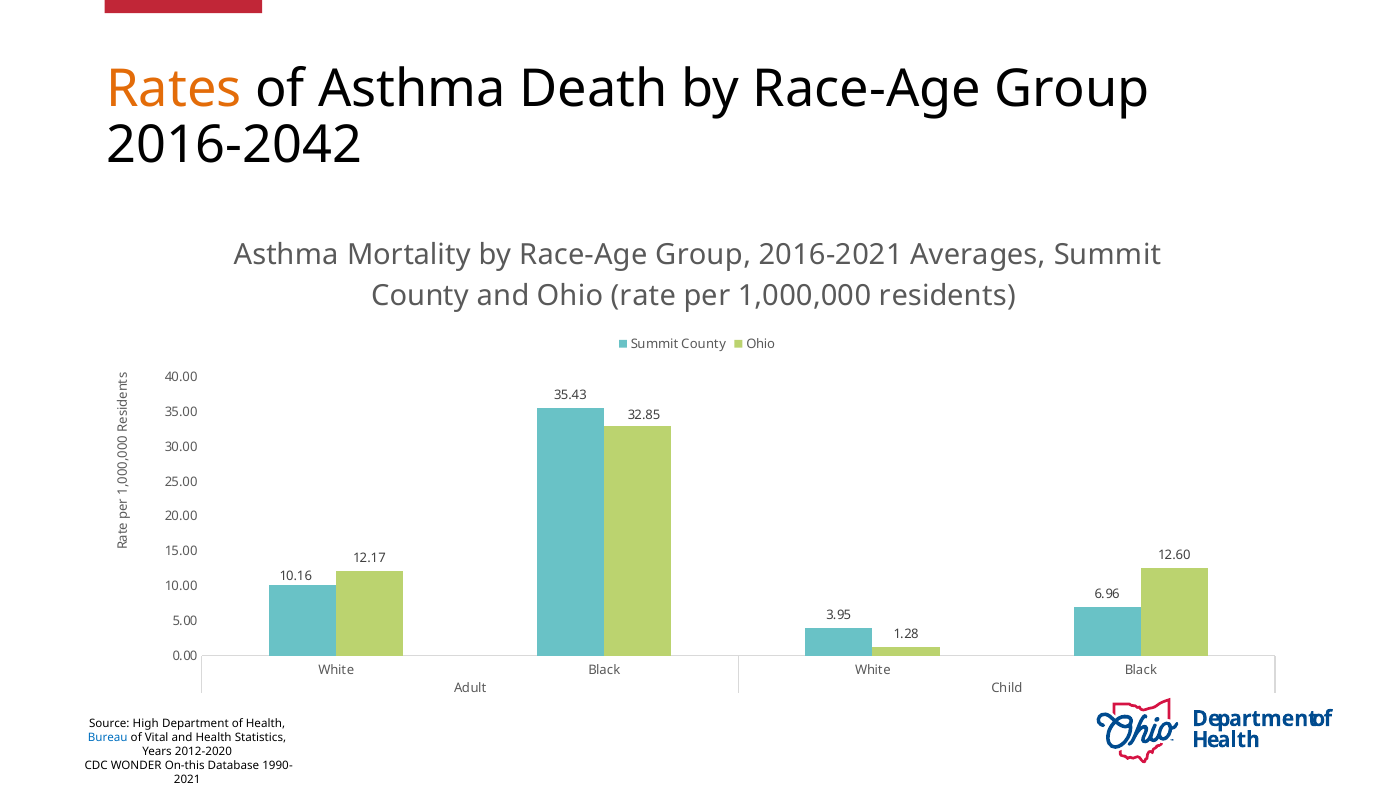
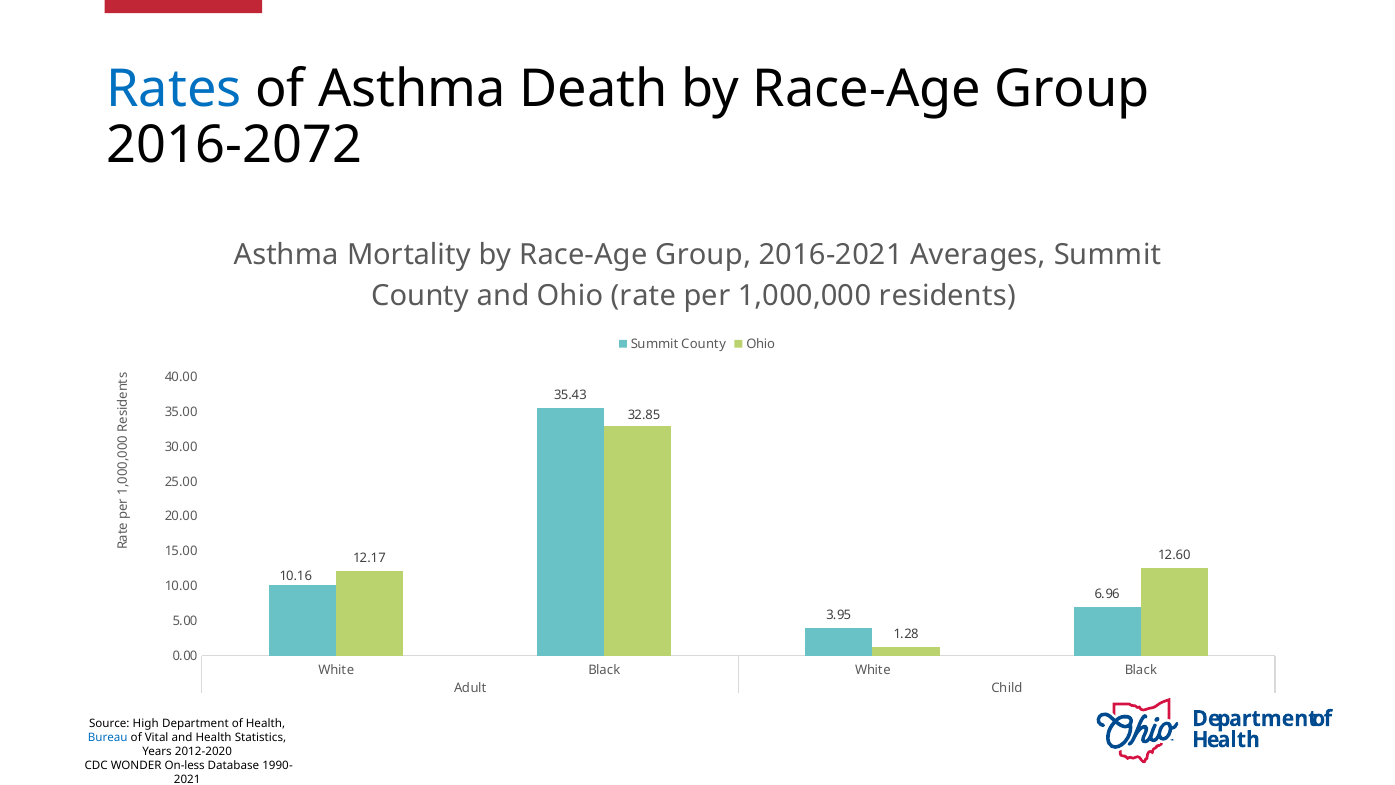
Rates colour: orange -> blue
2016-2042: 2016-2042 -> 2016-2072
On-this: On-this -> On-less
